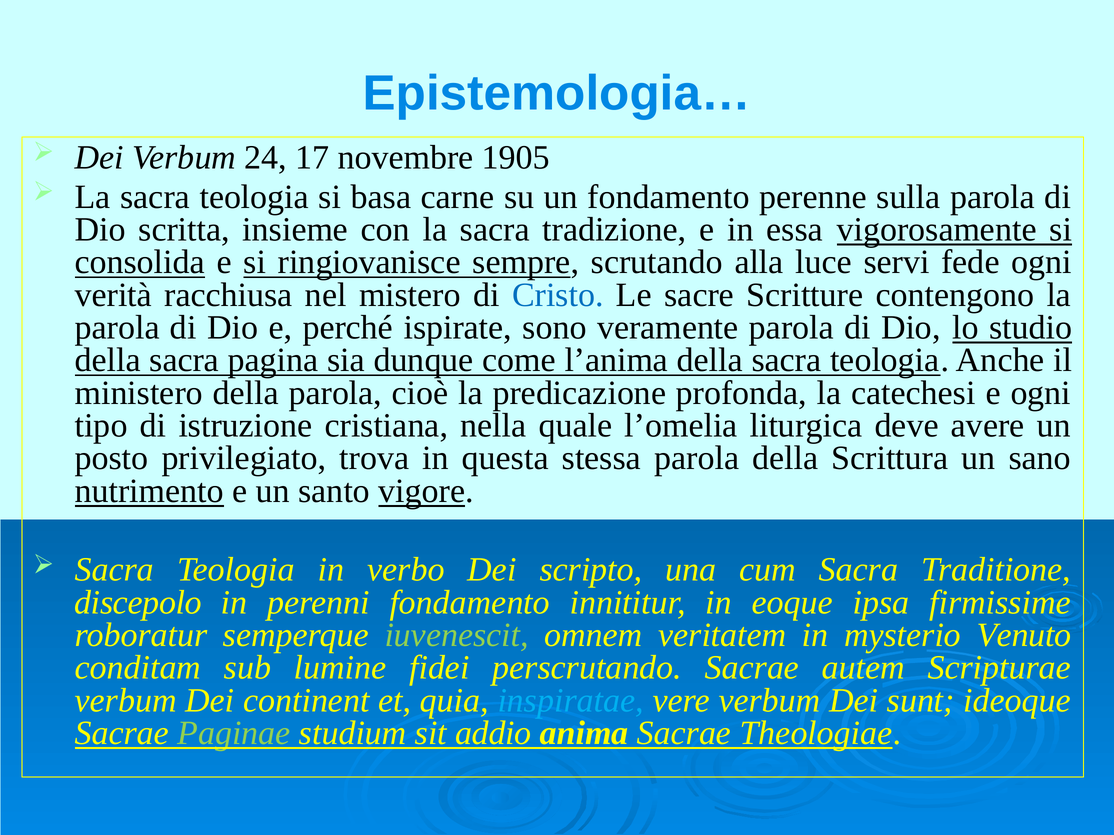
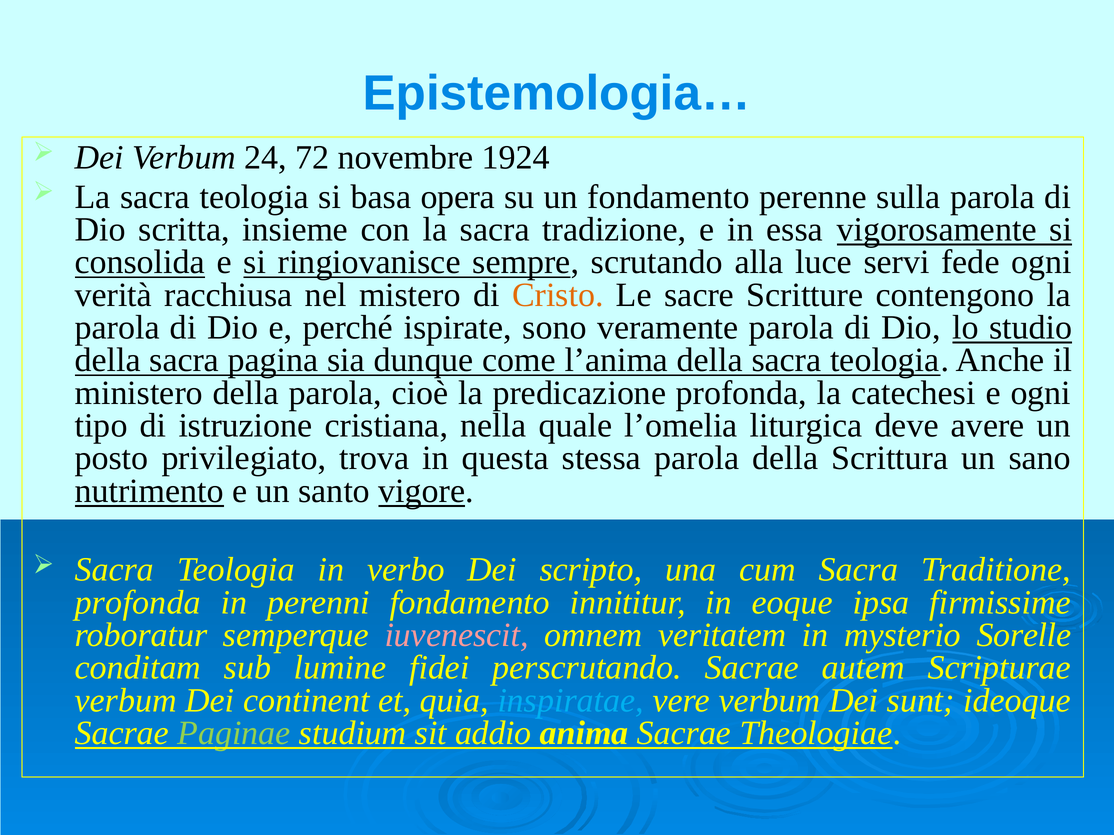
17: 17 -> 72
1905: 1905 -> 1924
carne: carne -> opera
Cristo colour: blue -> orange
discepolo at (138, 603): discepolo -> profonda
iuvenescit colour: light green -> pink
Venuto: Venuto -> Sorelle
